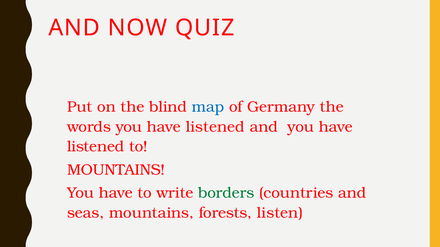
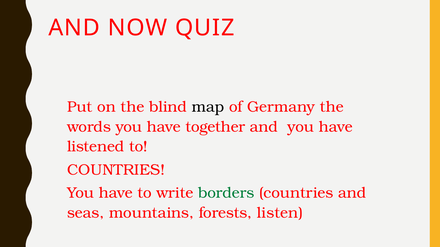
map colour: blue -> black
words you have listened: listened -> together
MOUNTAINS at (116, 170): MOUNTAINS -> COUNTRIES
